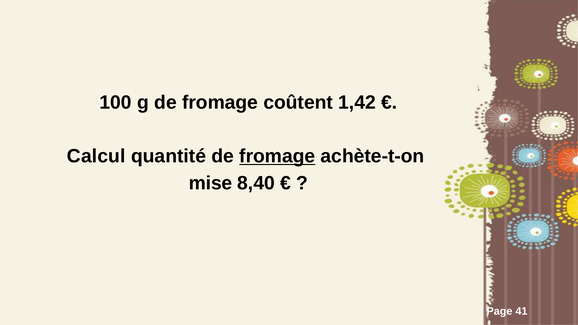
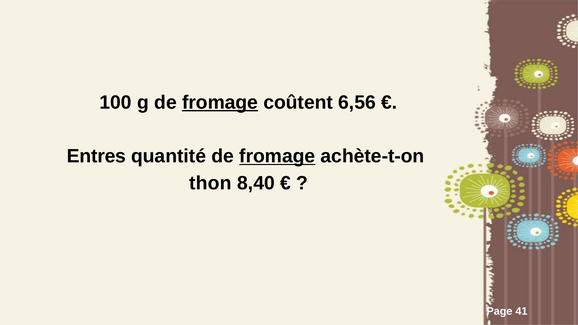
fromage at (220, 102) underline: none -> present
1,42: 1,42 -> 6,56
Calcul: Calcul -> Entres
mise: mise -> thon
